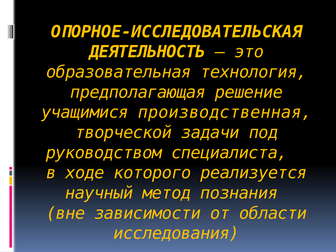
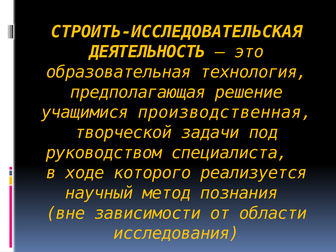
ОПОРНОЕ-ИССЛЕДОВАТЕЛЬСКАЯ: ОПОРНОЕ-ИССЛЕДОВАТЕЛЬСКАЯ -> СТРОИТЬ-ИССЛЕДОВАТЕЛЬСКАЯ
